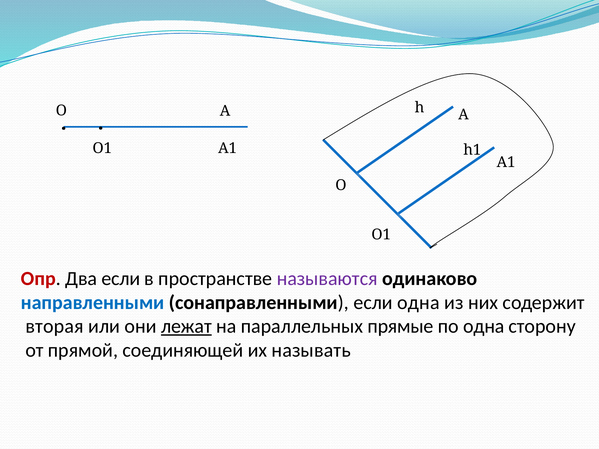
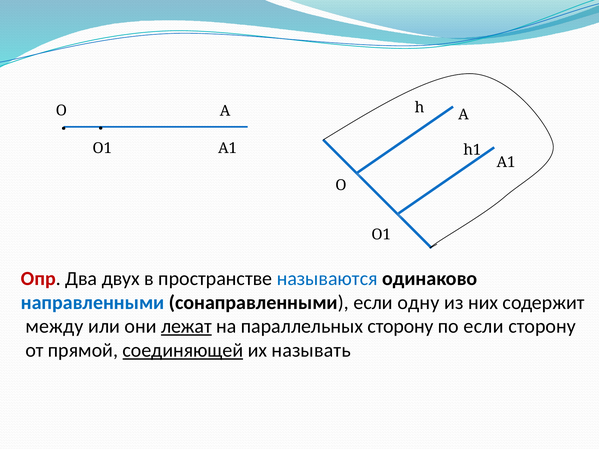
Два если: если -> двух
называются colour: purple -> blue
если одна: одна -> одну
вторая: вторая -> между
параллельных прямые: прямые -> сторону
по одна: одна -> если
соединяющей underline: none -> present
